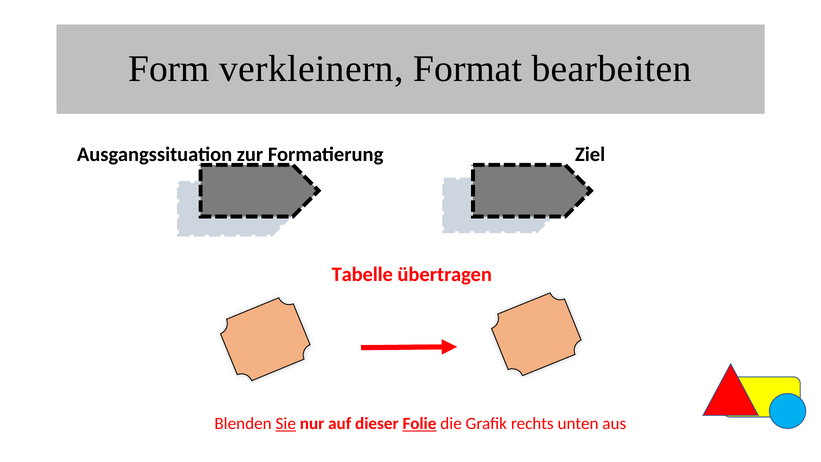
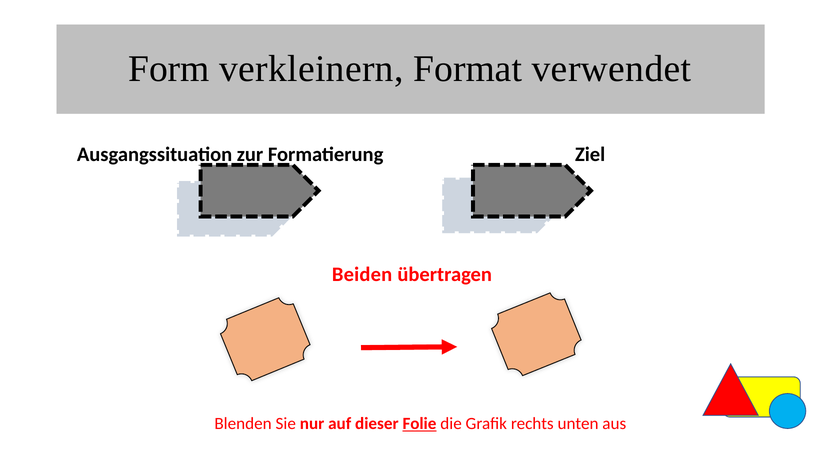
bearbeiten: bearbeiten -> verwendet
Tabelle: Tabelle -> Beiden
Sie underline: present -> none
